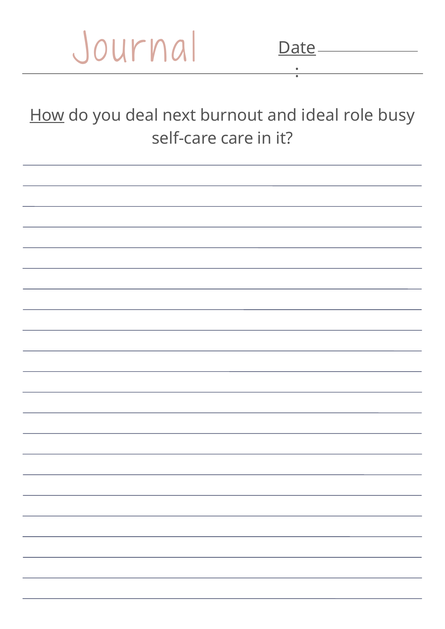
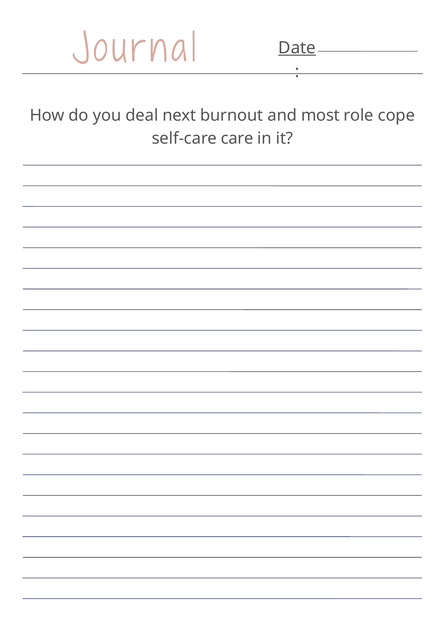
How underline: present -> none
ideal: ideal -> most
busy: busy -> cope
